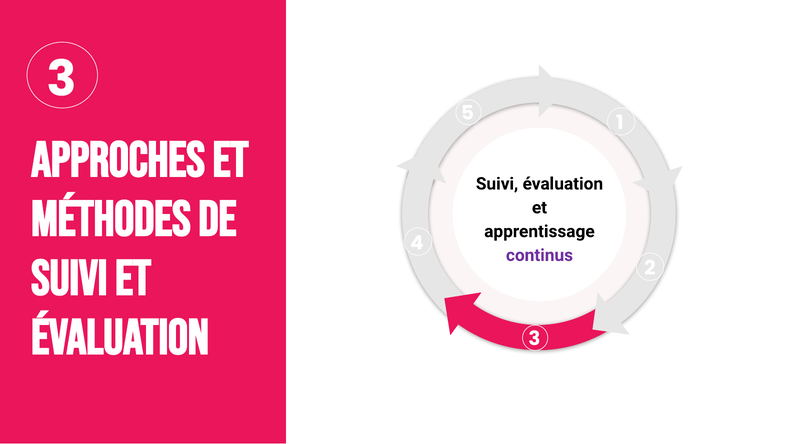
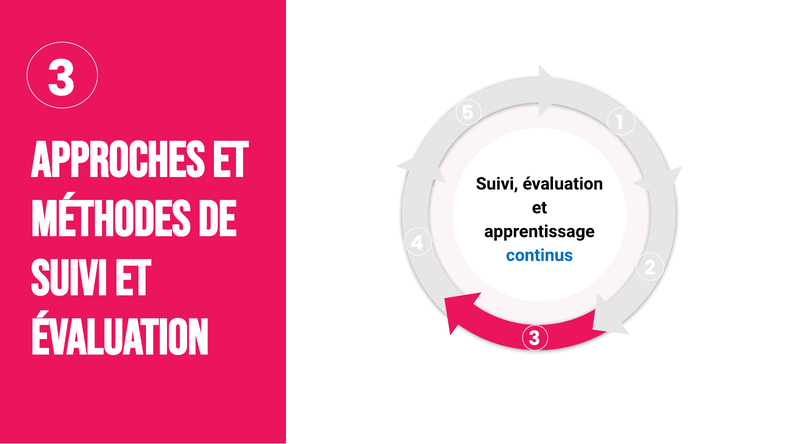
continus colour: purple -> blue
